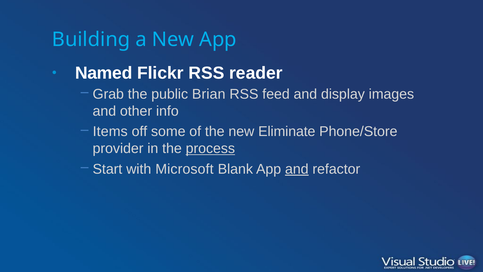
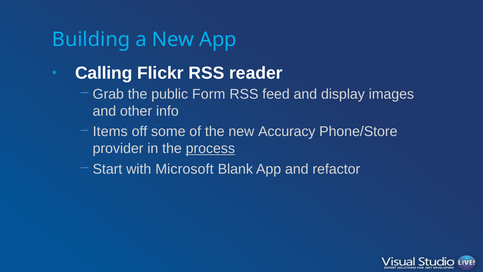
Named: Named -> Calling
Brian: Brian -> Form
Eliminate: Eliminate -> Accuracy
and at (297, 169) underline: present -> none
